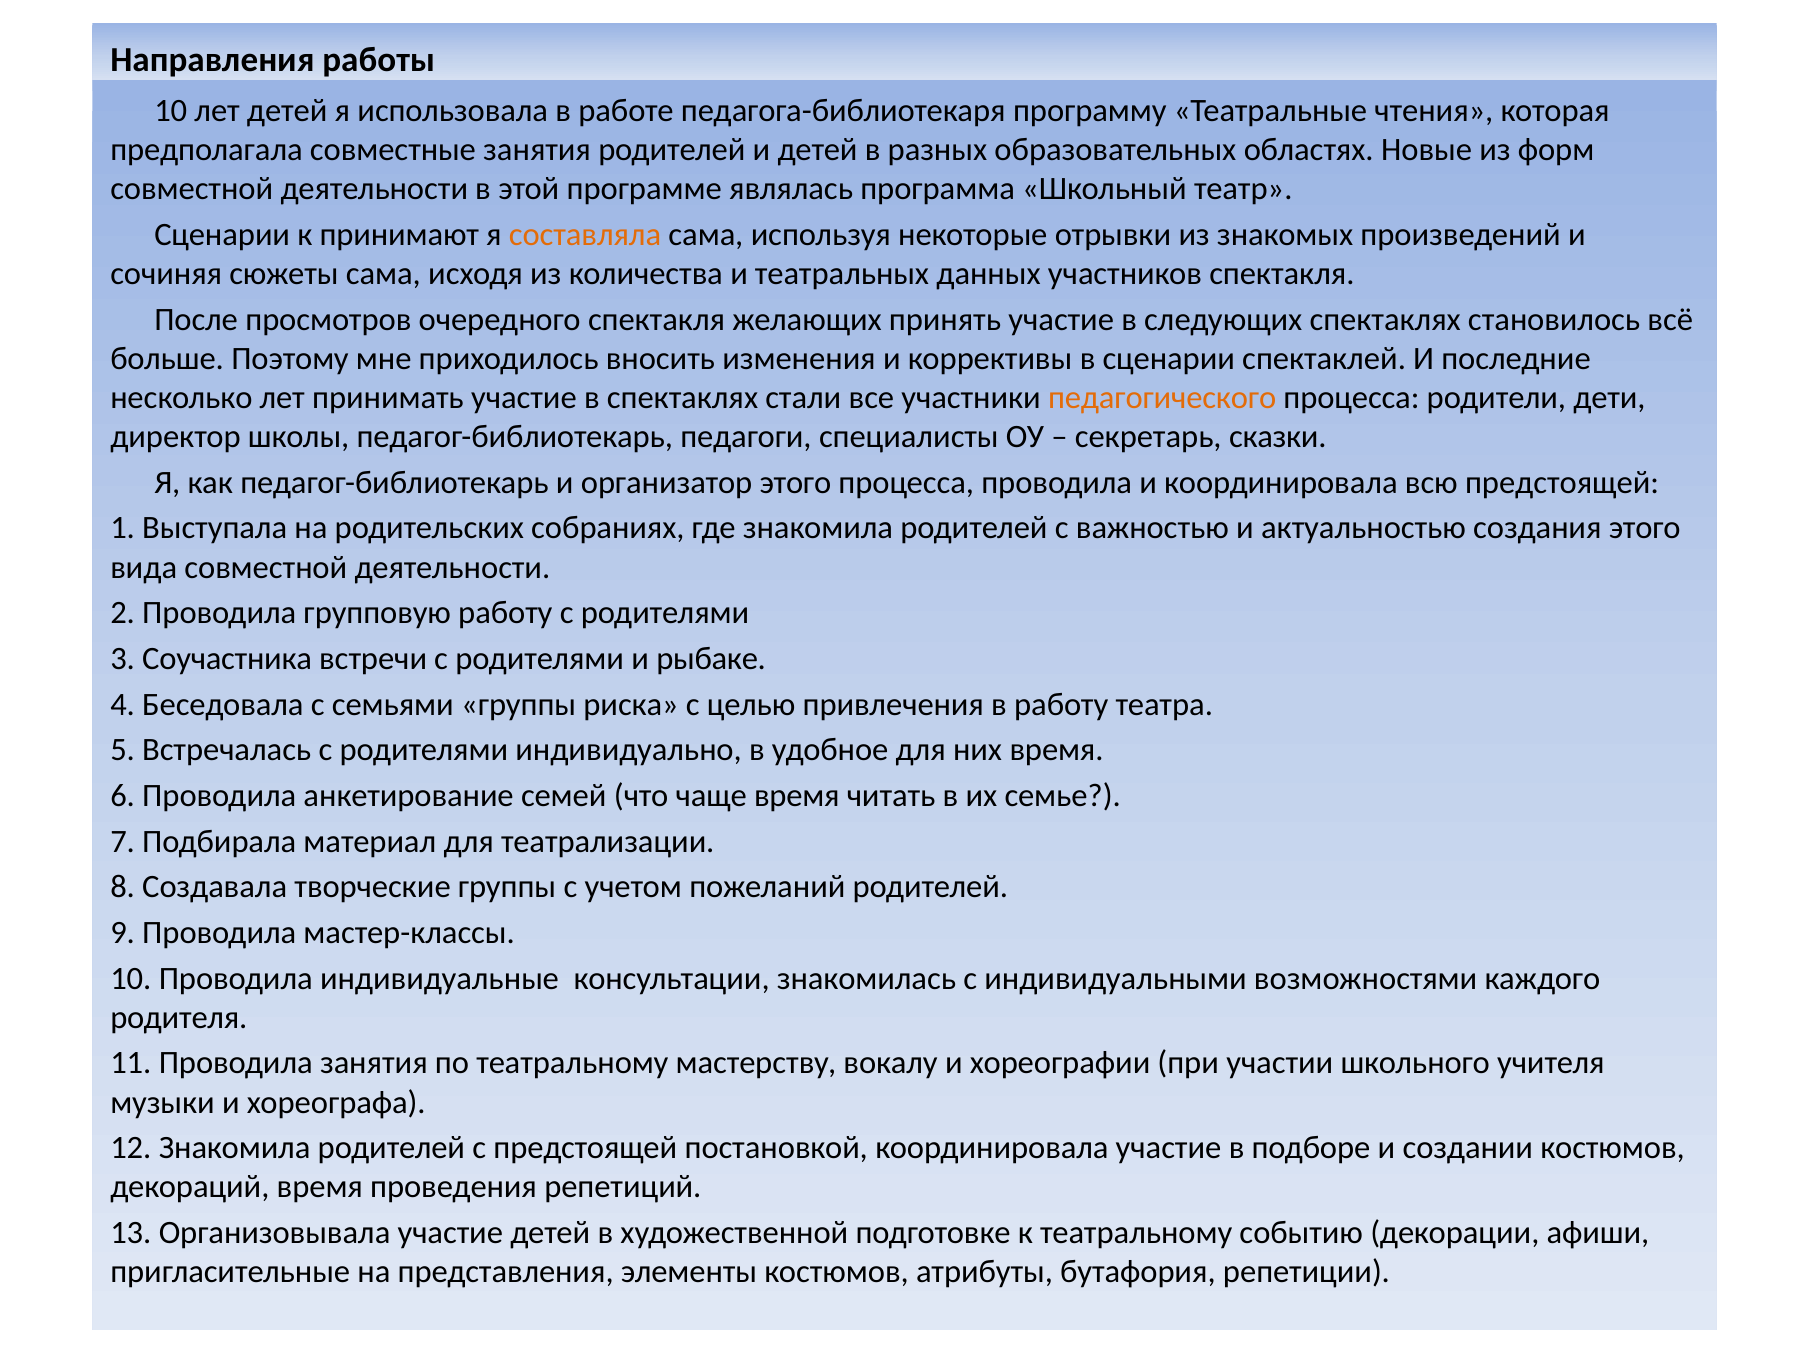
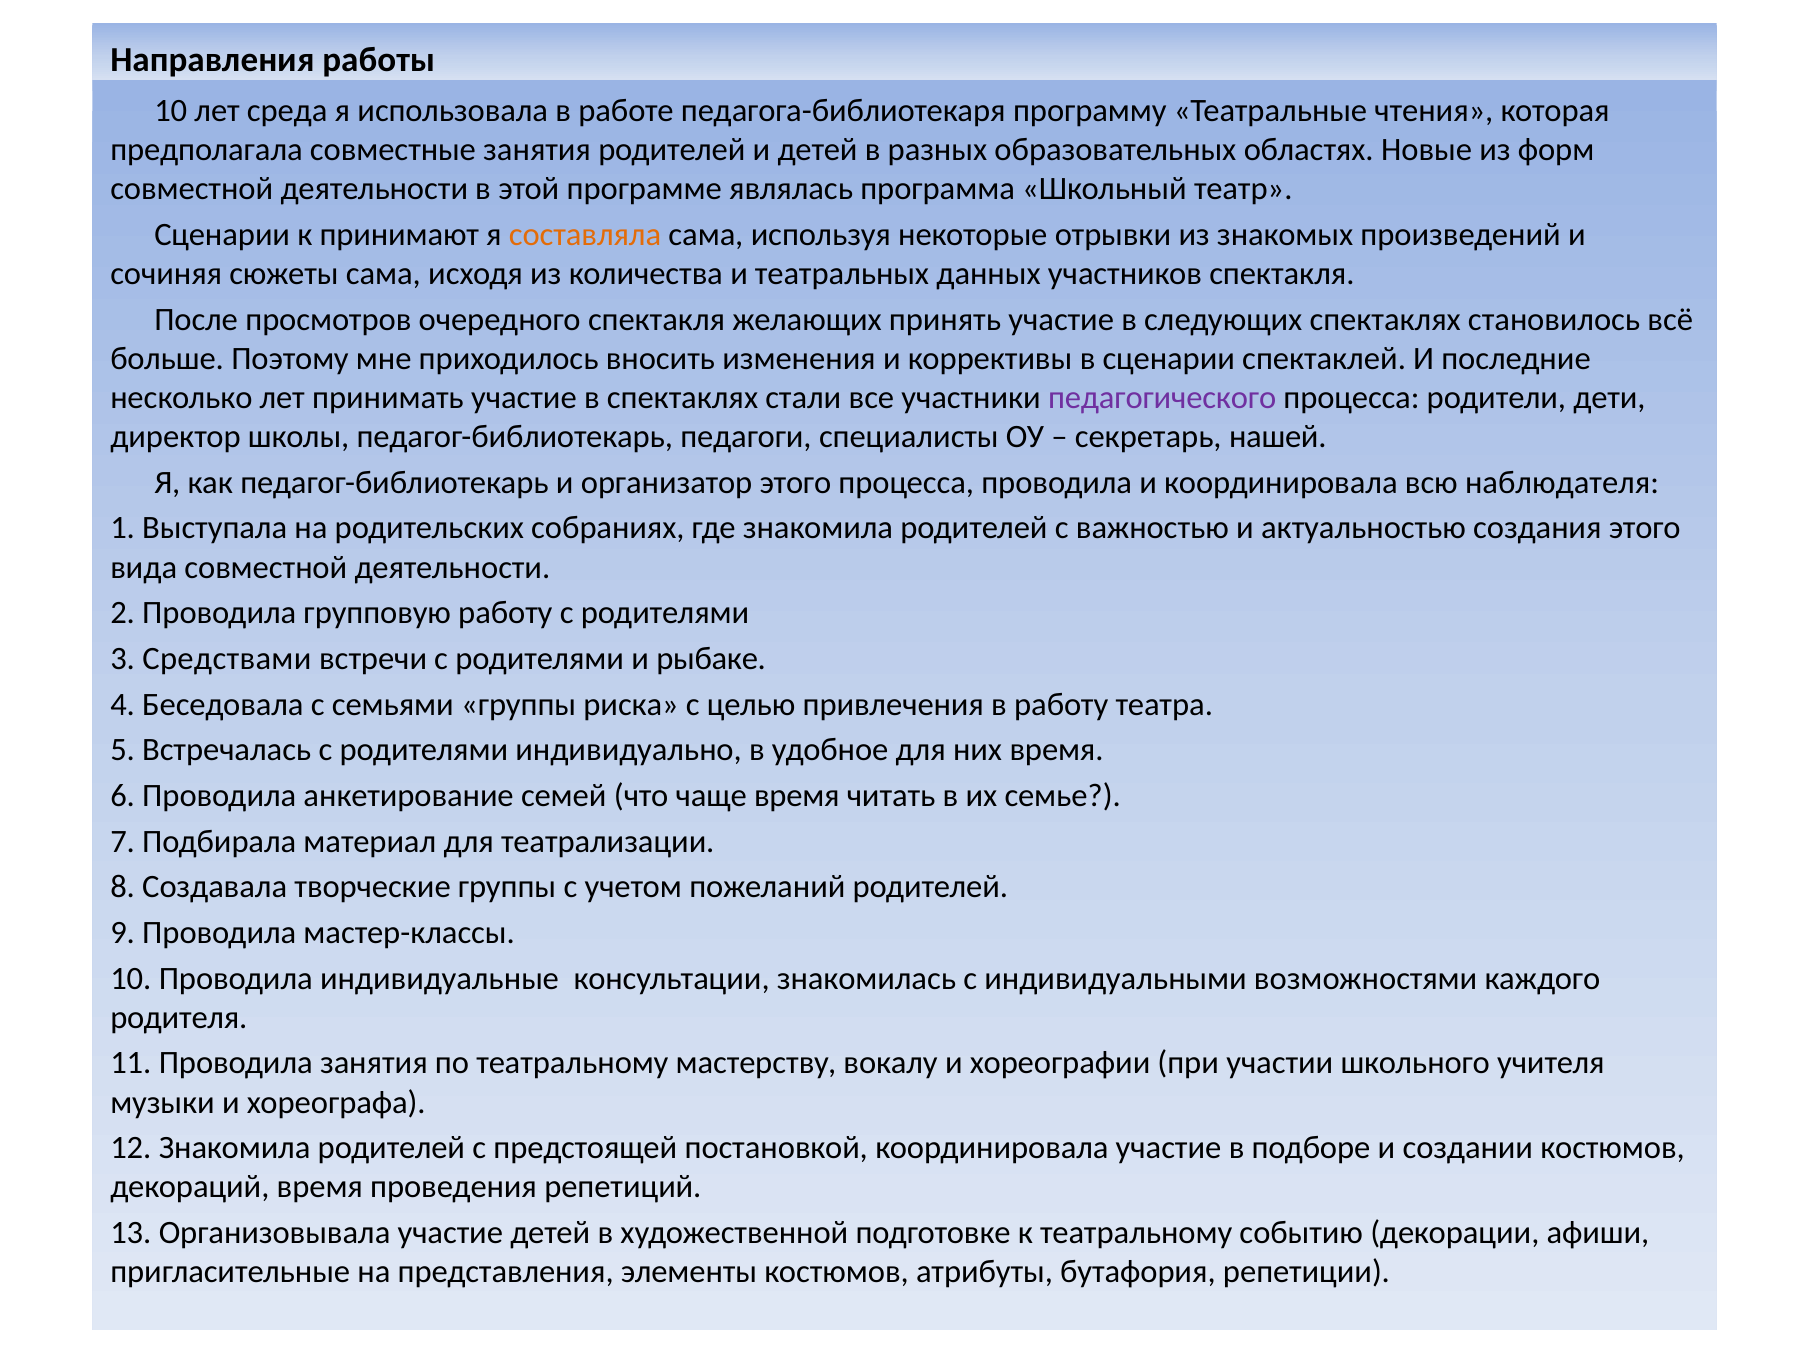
лет детей: детей -> среда
педагогического colour: orange -> purple
сказки: сказки -> нашей
всю предстоящей: предстоящей -> наблюдателя
Соучастника: Соучастника -> Средствами
